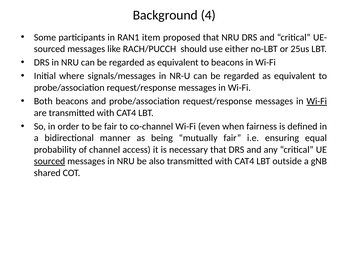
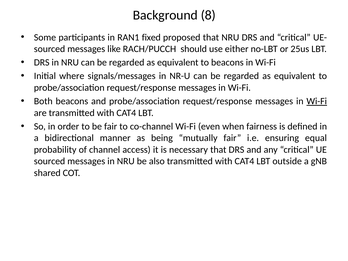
4: 4 -> 8
item: item -> fixed
sourced at (50, 161) underline: present -> none
